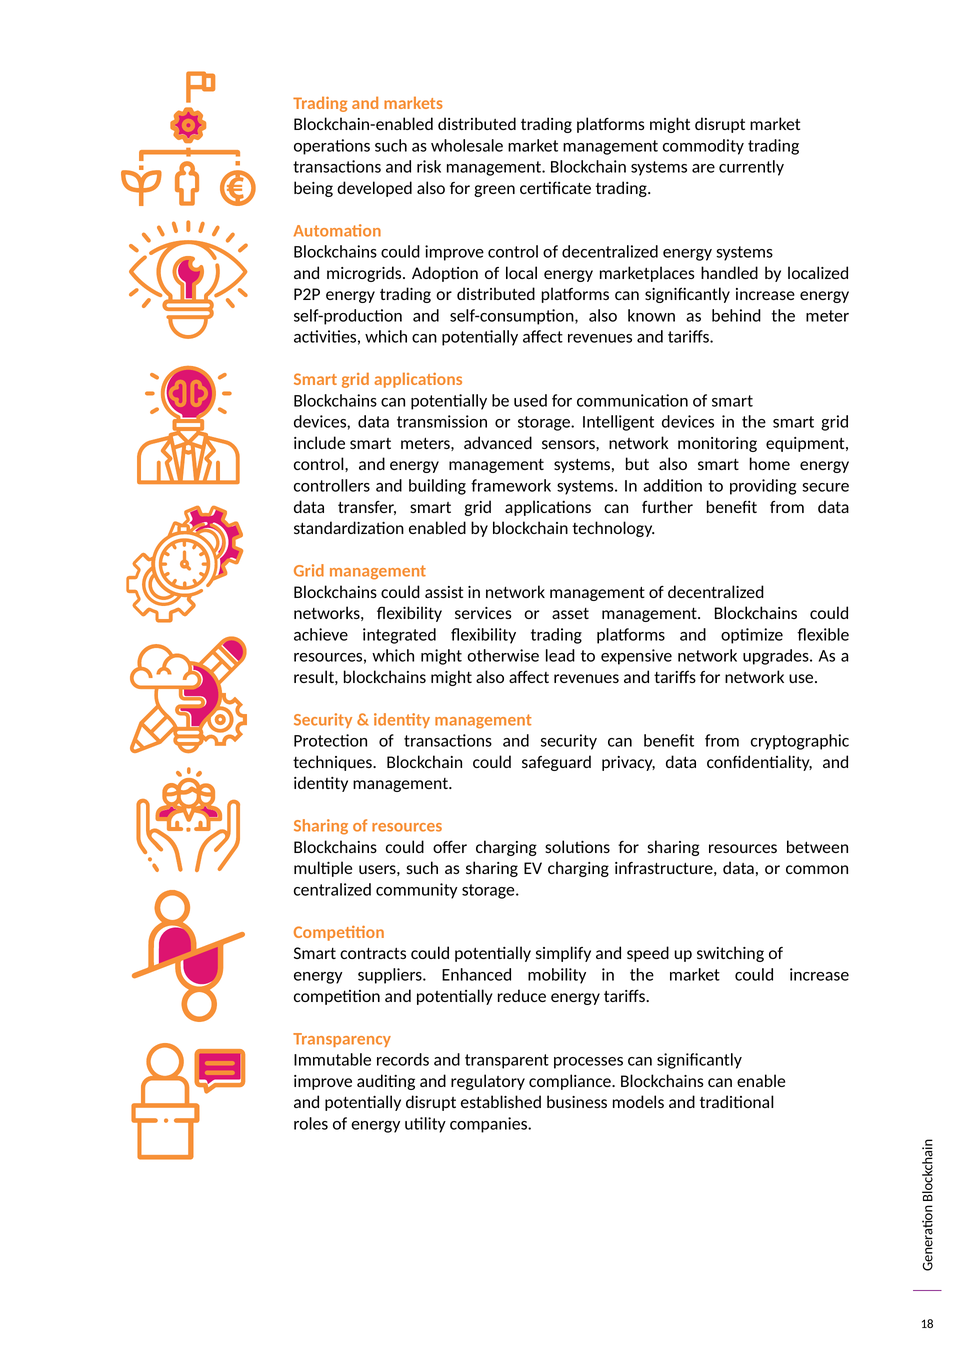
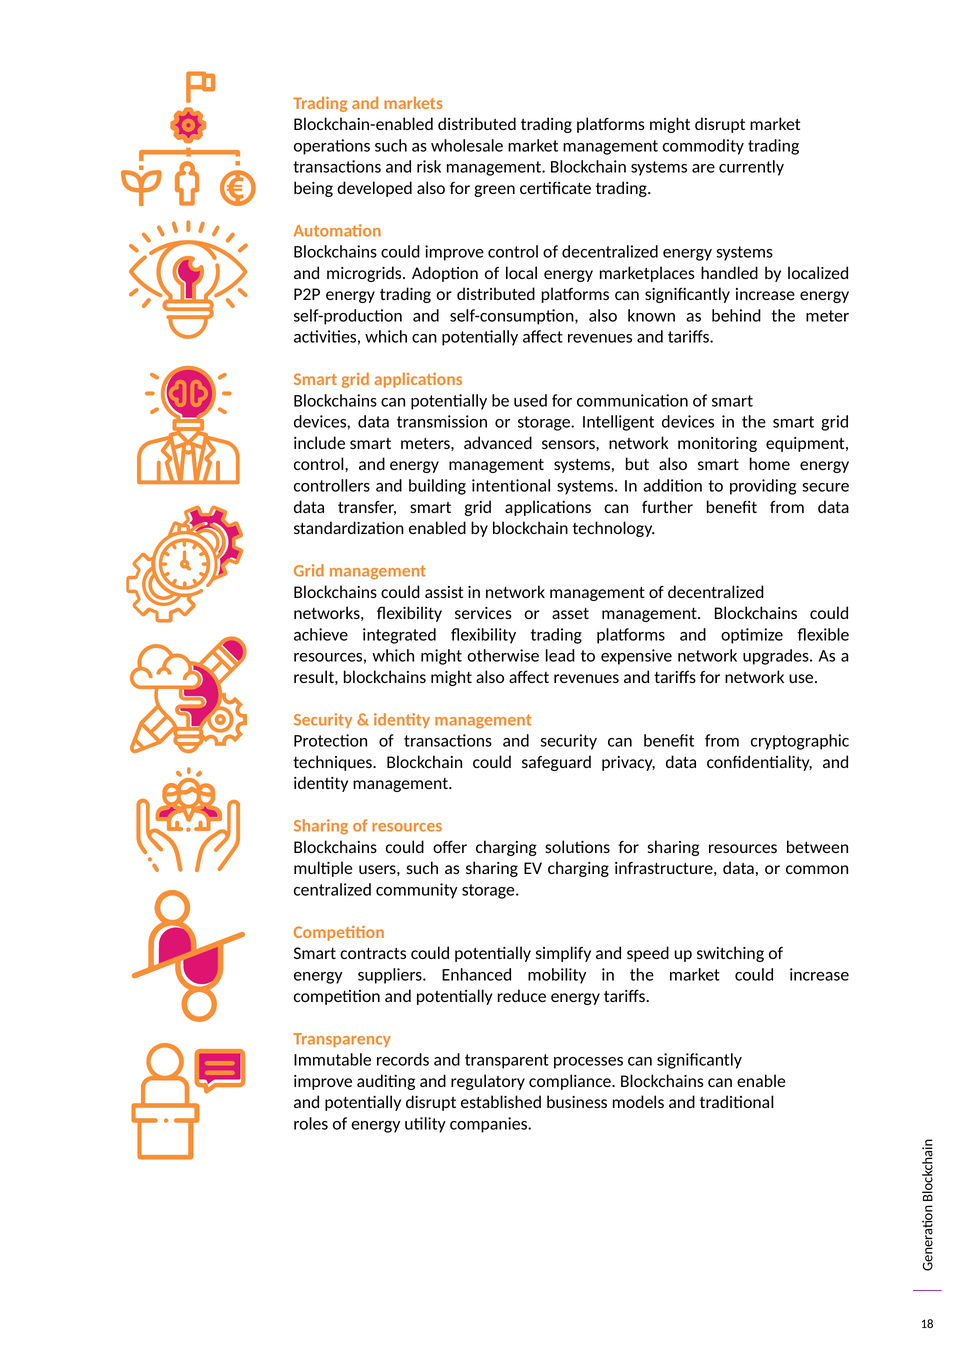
framework: framework -> intentional
